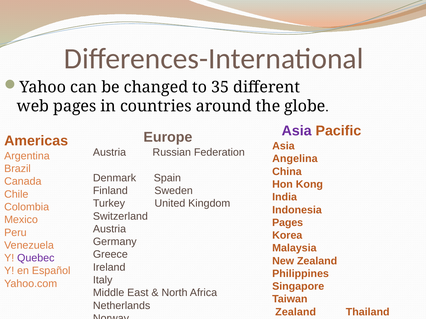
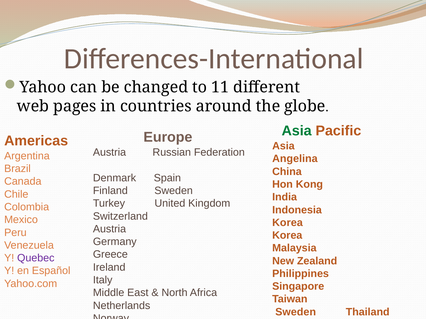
35: 35 -> 11
Asia at (297, 131) colour: purple -> green
Pages at (288, 223): Pages -> Korea
Zealand at (296, 312): Zealand -> Sweden
